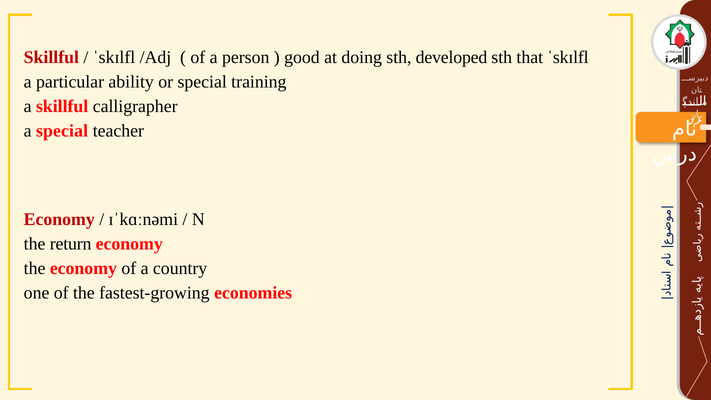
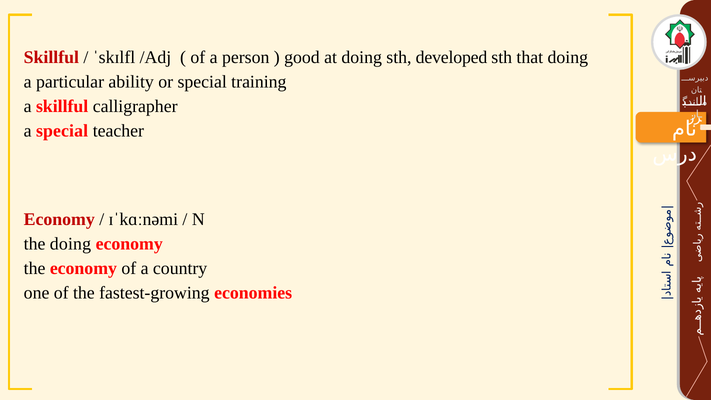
that ˈskɪlfl: ˈskɪlfl -> doing
the return: return -> doing
